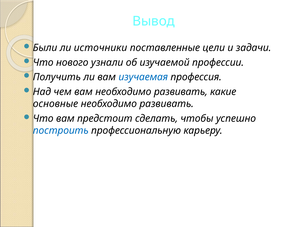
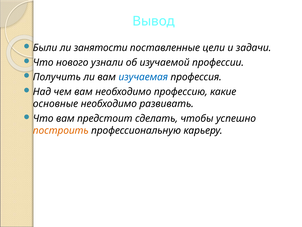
источники: источники -> занятости
вам необходимо развивать: развивать -> профессию
построить colour: blue -> orange
